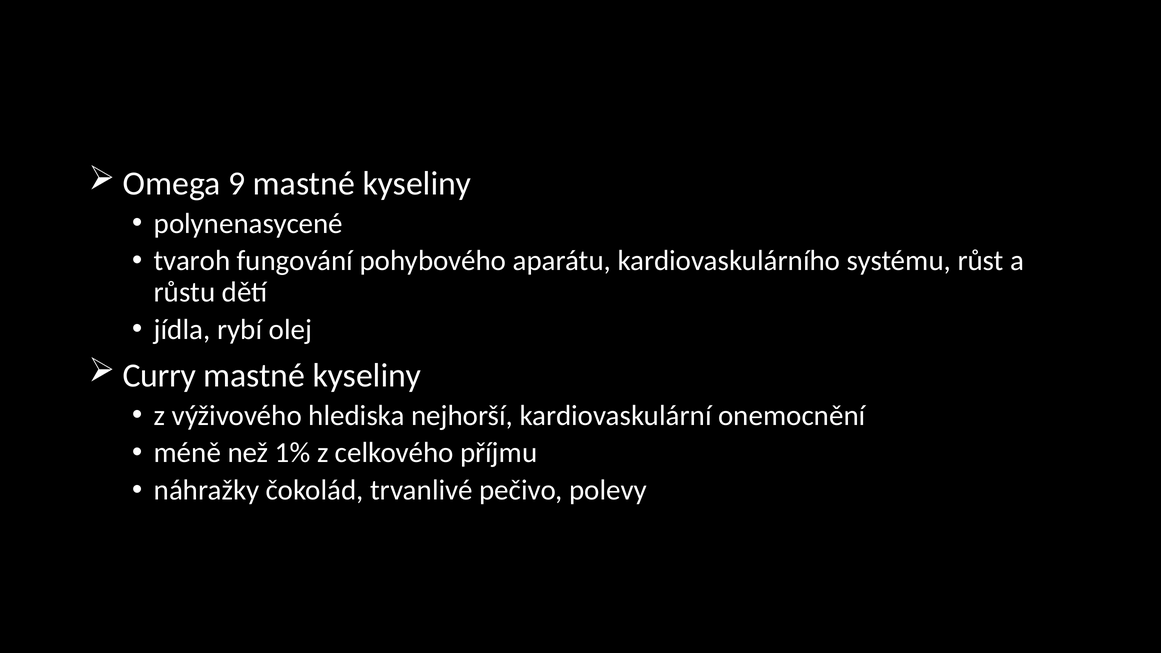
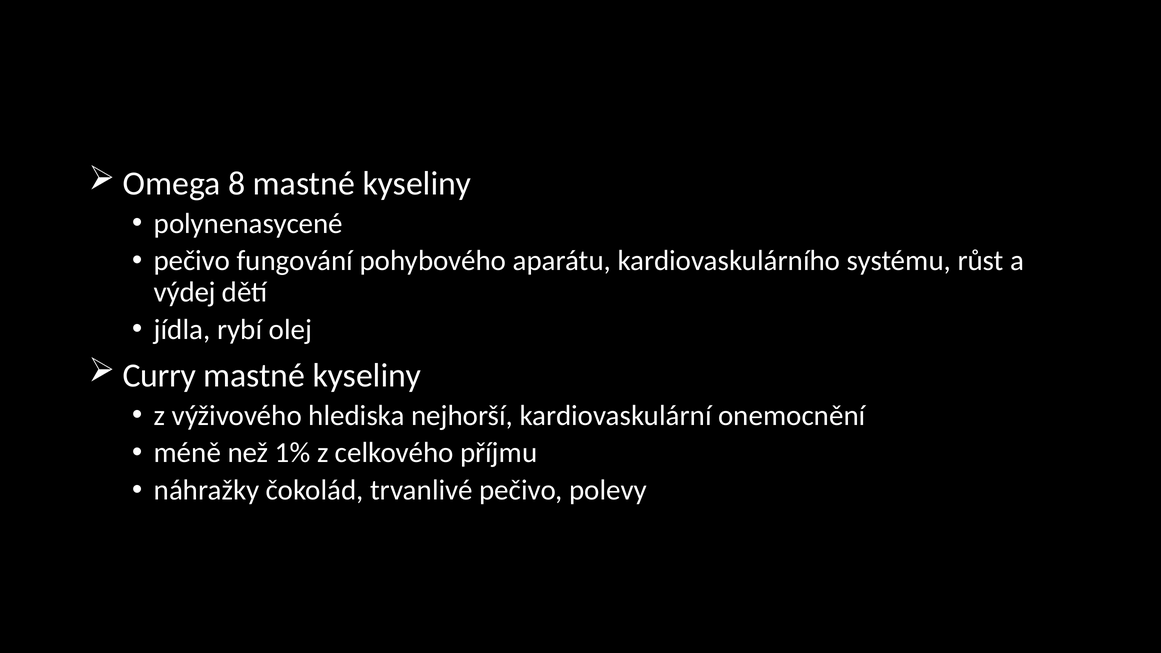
9: 9 -> 8
tvaroh at (192, 261): tvaroh -> pečivo
růstu: růstu -> výdej
